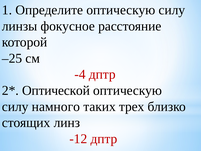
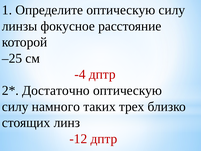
Оптической: Оптической -> Достаточно
